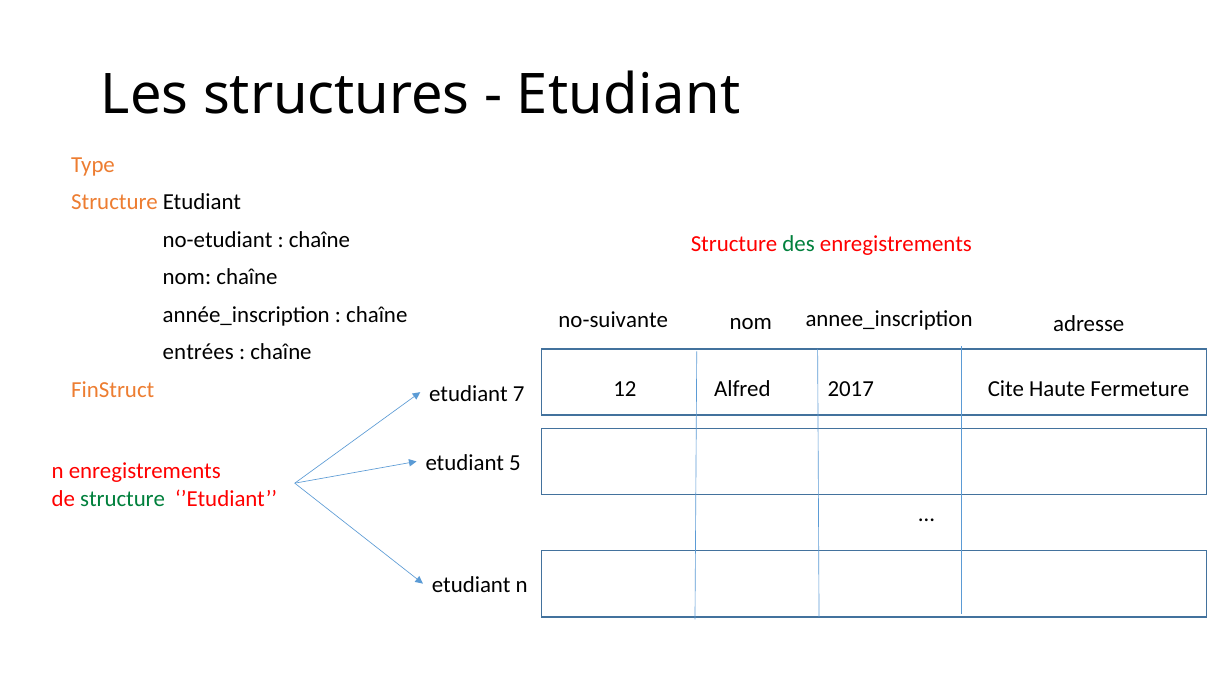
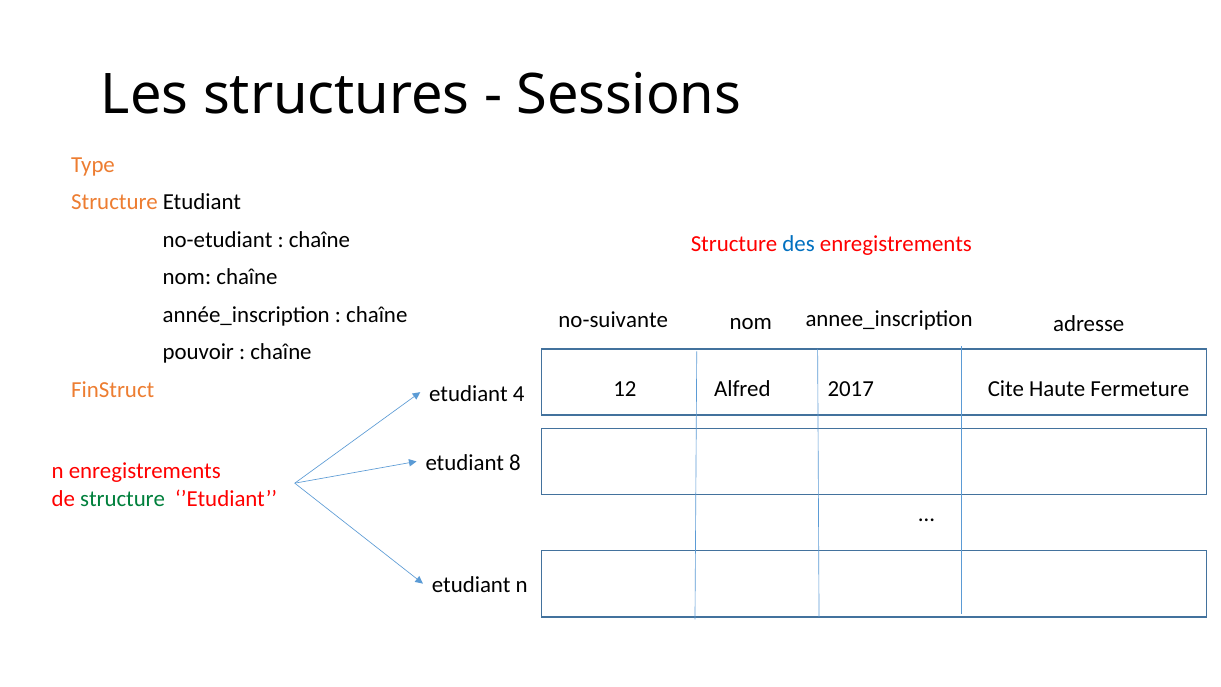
Etudiant at (629, 95): Etudiant -> Sessions
des colour: green -> blue
entrées: entrées -> pouvoir
7: 7 -> 4
5: 5 -> 8
